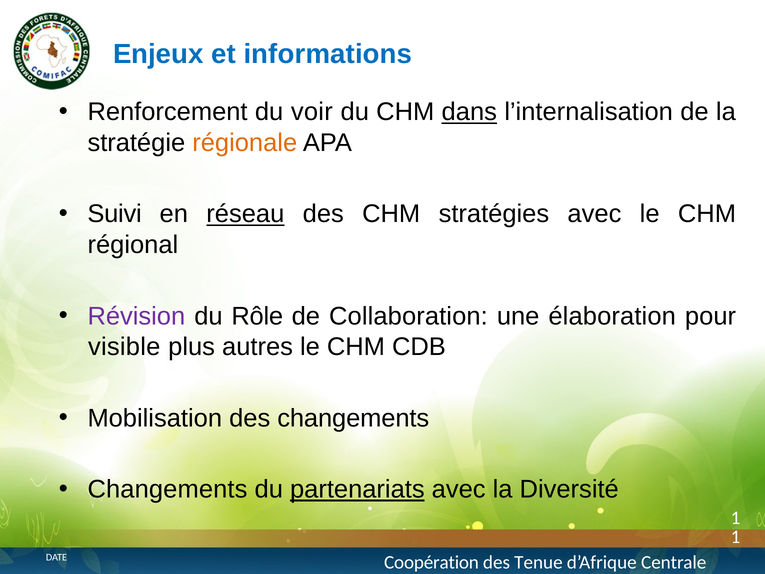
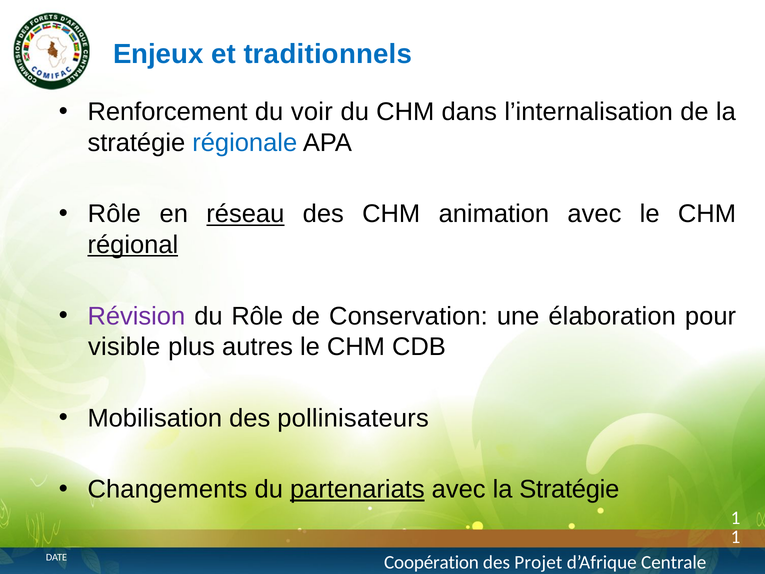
informations: informations -> traditionnels
dans underline: present -> none
régionale colour: orange -> blue
Suivi at (115, 214): Suivi -> Rôle
stratégies: stratégies -> animation
régional underline: none -> present
Collaboration: Collaboration -> Conservation
des changements: changements -> pollinisateurs
avec la Diversité: Diversité -> Stratégie
Tenue: Tenue -> Projet
